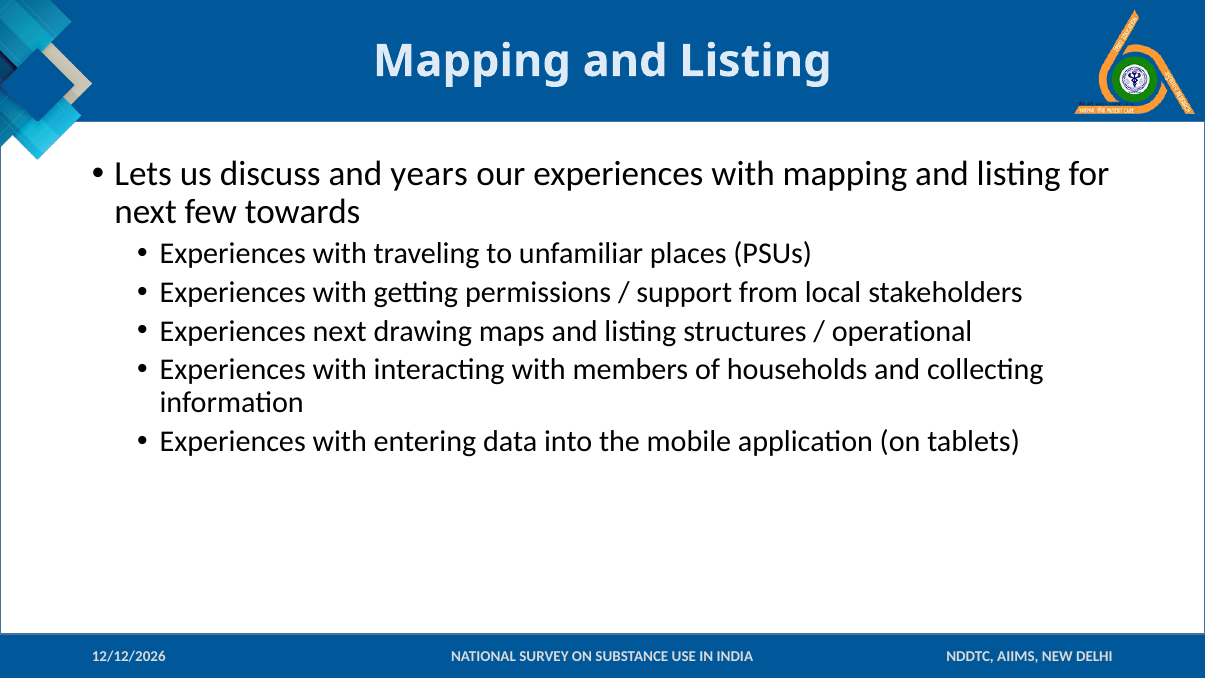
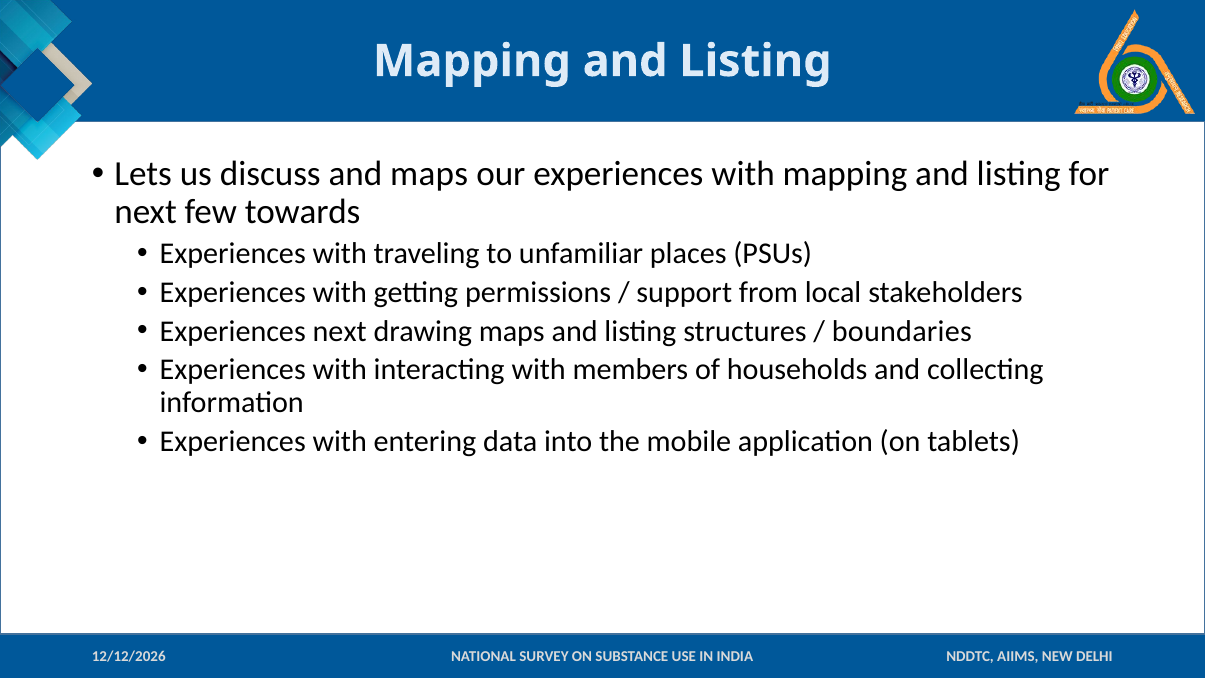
and years: years -> maps
operational: operational -> boundaries
